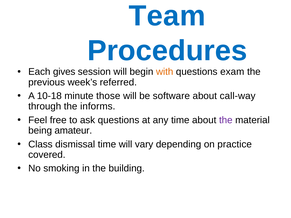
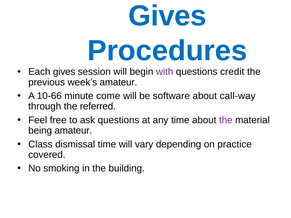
Team at (167, 16): Team -> Gives
with colour: orange -> purple
exam: exam -> credit
week’s referred: referred -> amateur
10-18: 10-18 -> 10-66
those: those -> come
informs: informs -> referred
